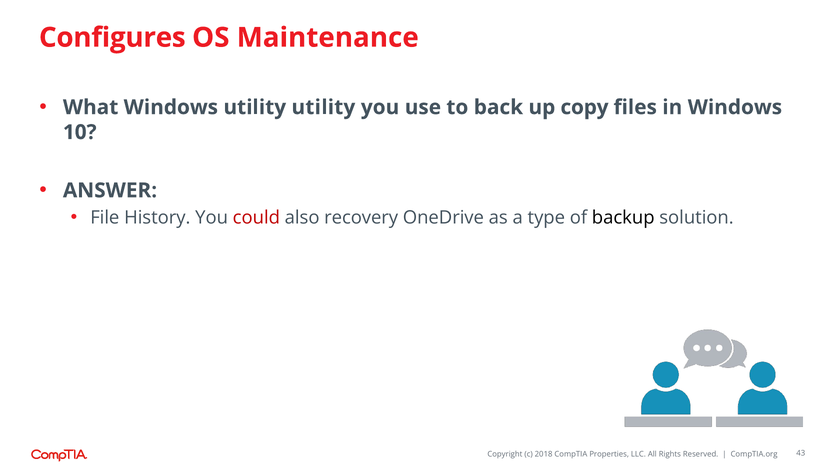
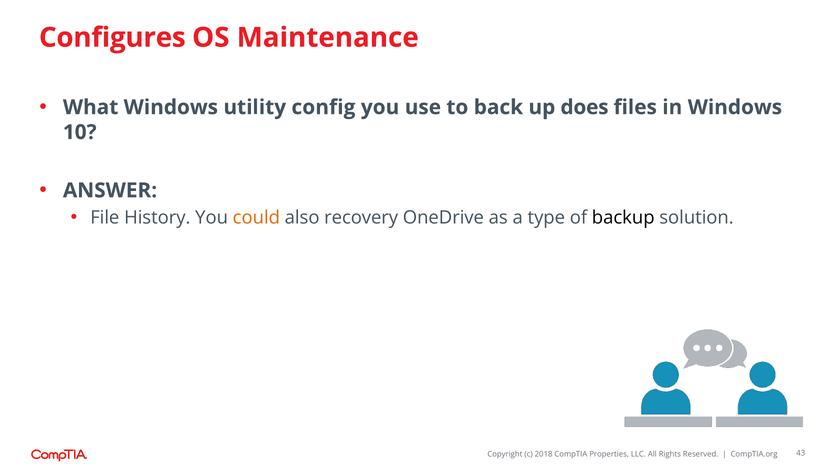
utility utility: utility -> config
copy: copy -> does
could colour: red -> orange
